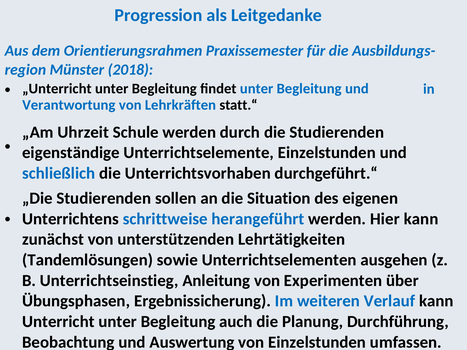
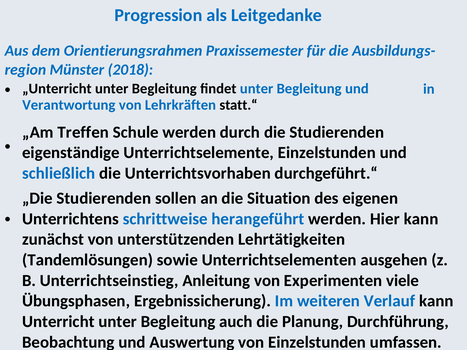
Uhrzeit: Uhrzeit -> Treffen
über: über -> viele
